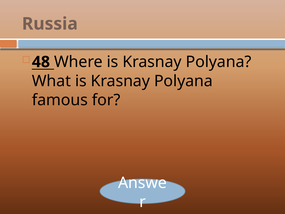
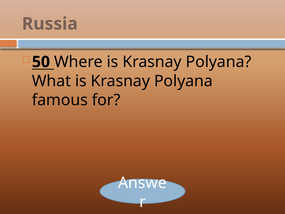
48: 48 -> 50
